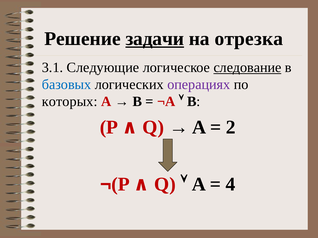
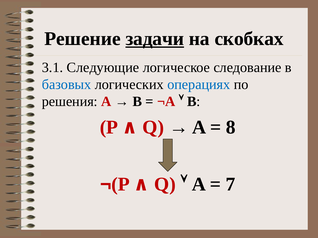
отрезка: отрезка -> скобках
следование underline: present -> none
операциях colour: purple -> blue
которых: которых -> решения
2: 2 -> 8
4: 4 -> 7
